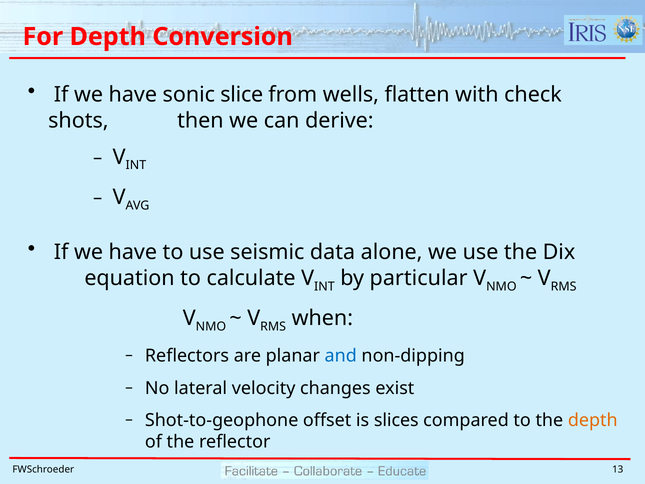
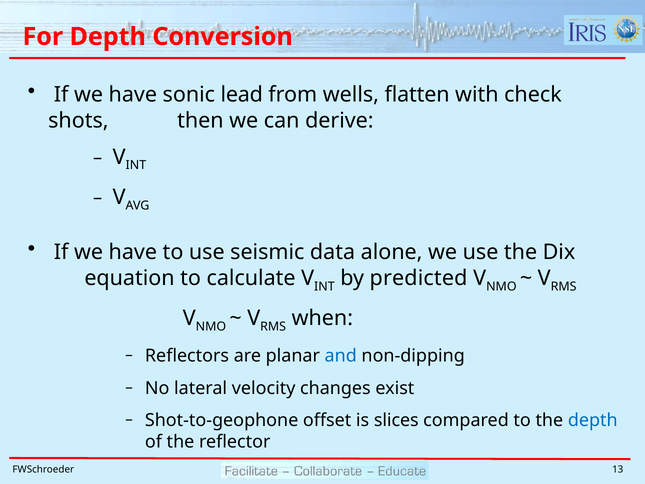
slice: slice -> lead
particular: particular -> predicted
depth at (593, 420) colour: orange -> blue
